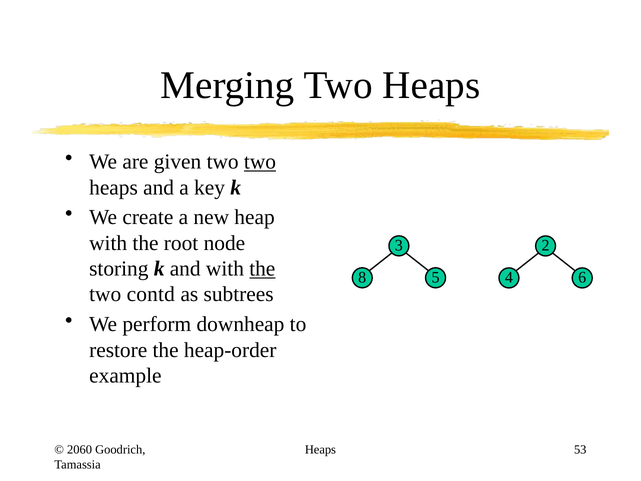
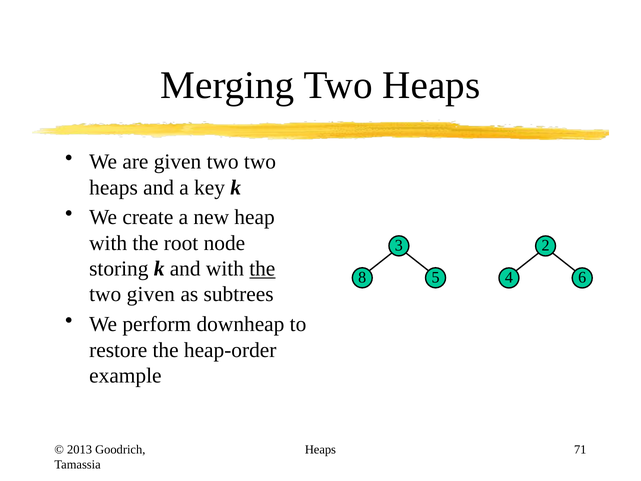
two at (260, 162) underline: present -> none
two contd: contd -> given
2060: 2060 -> 2013
53: 53 -> 71
